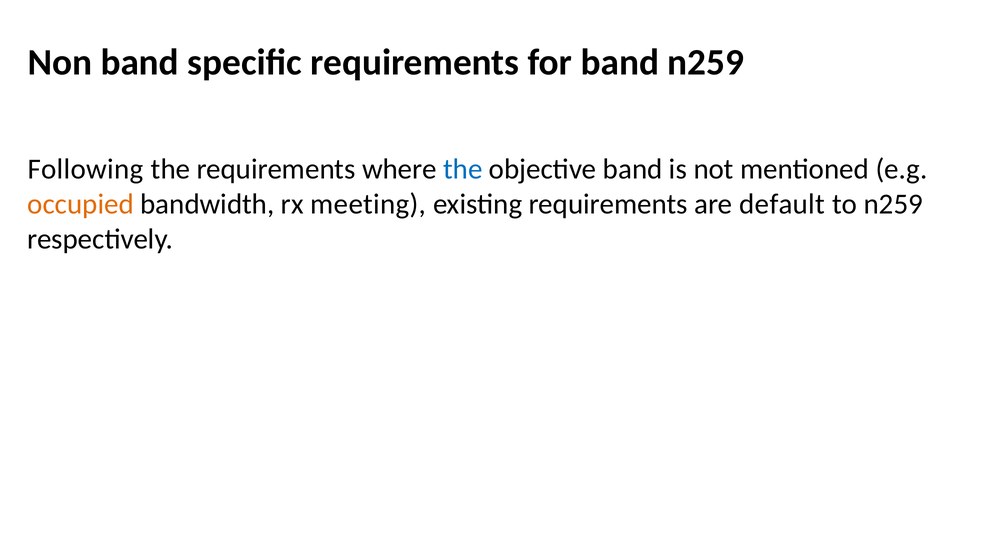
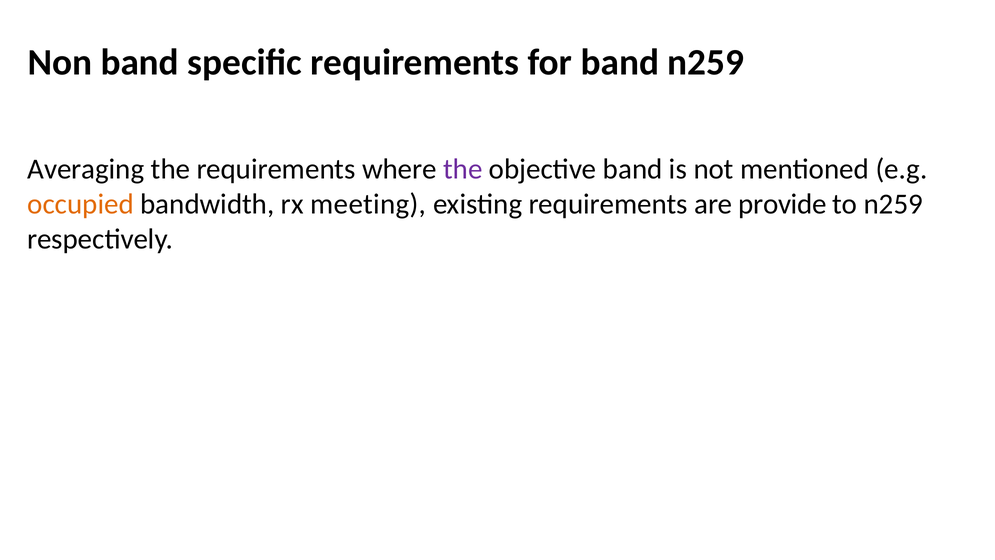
Following: Following -> Averaging
the at (463, 169) colour: blue -> purple
default: default -> provide
